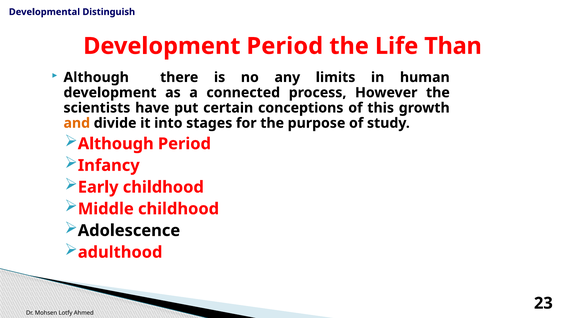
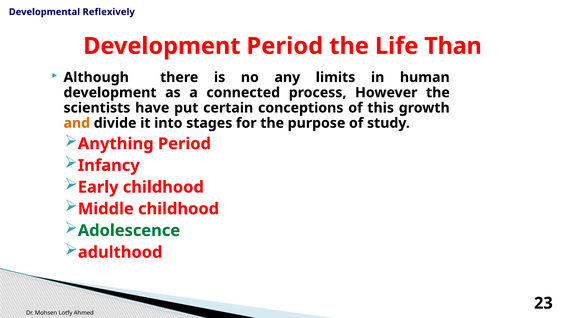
Distinguish: Distinguish -> Reflexively
Although at (116, 144): Although -> Anything
Adolescence colour: black -> green
